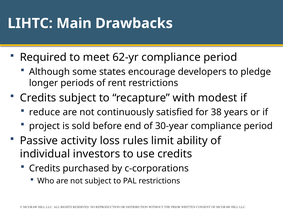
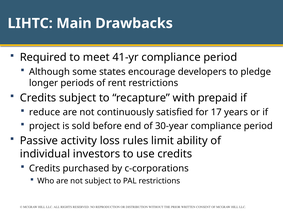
62-yr: 62-yr -> 41-yr
modest: modest -> prepaid
38: 38 -> 17
